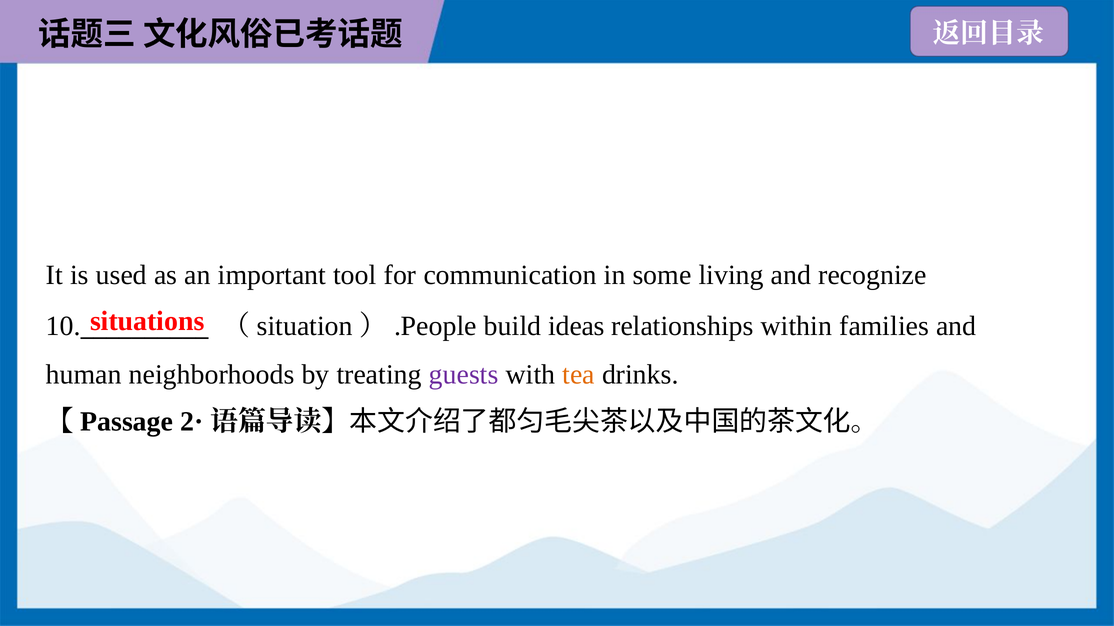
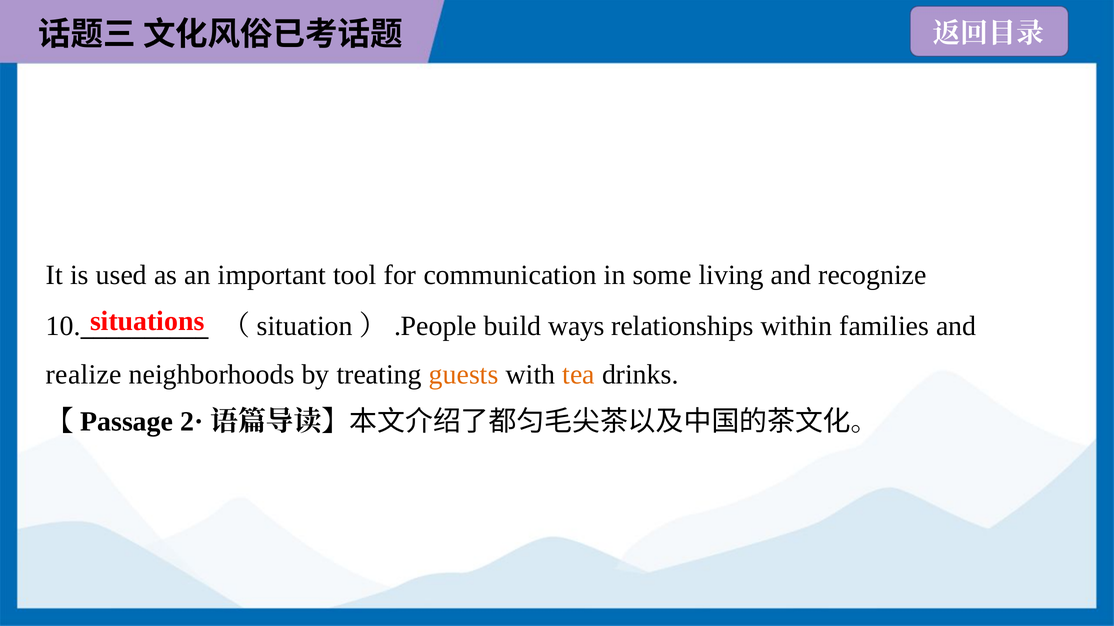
ideas: ideas -> ways
human: human -> realize
guests colour: purple -> orange
